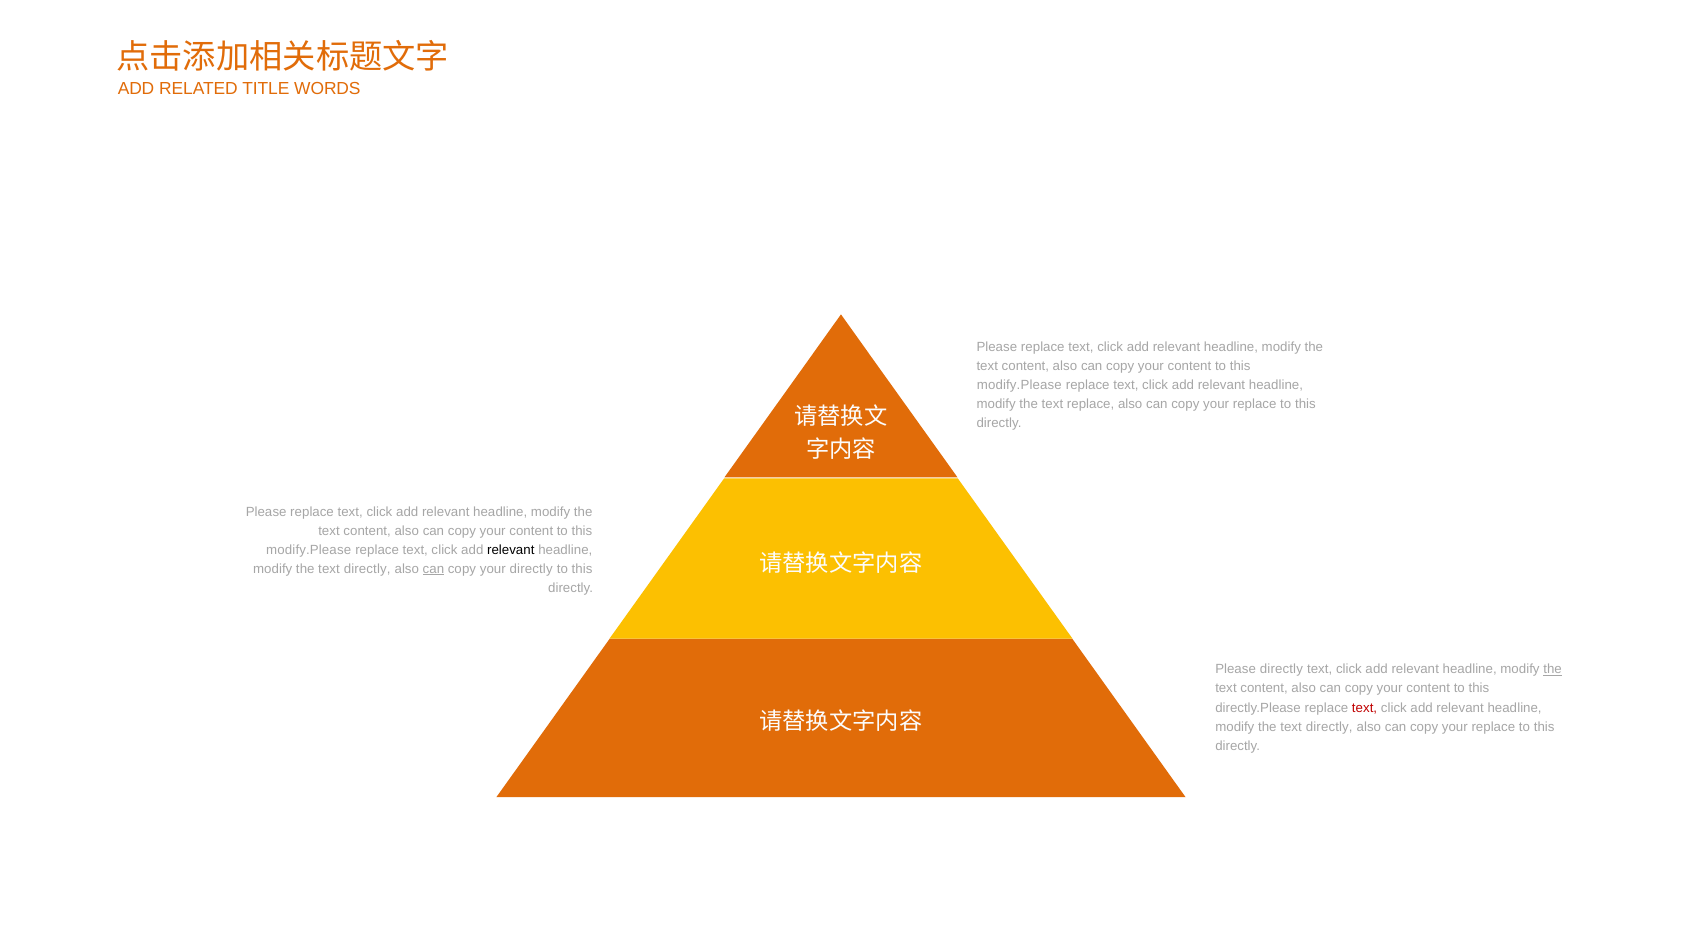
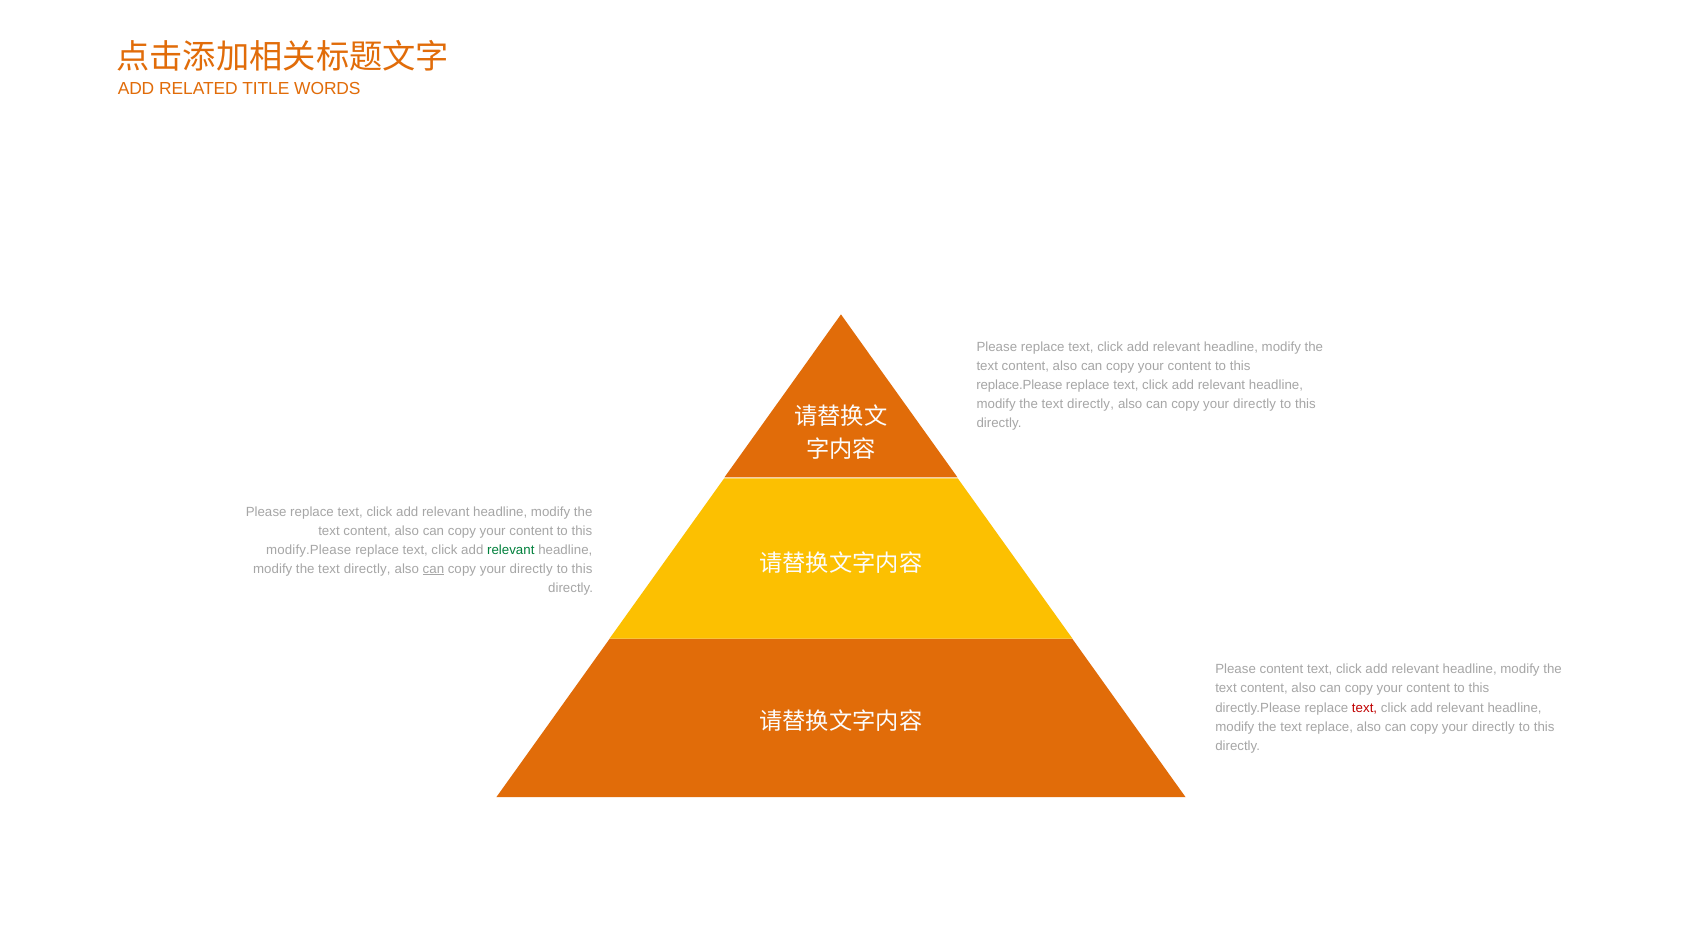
modify.Please at (1019, 385): modify.Please -> replace.Please
replace at (1091, 404): replace -> directly
replace at (1255, 404): replace -> directly
relevant at (511, 550) colour: black -> green
Please directly: directly -> content
the at (1553, 670) underline: present -> none
directly at (1329, 727): directly -> replace
replace at (1493, 727): replace -> directly
